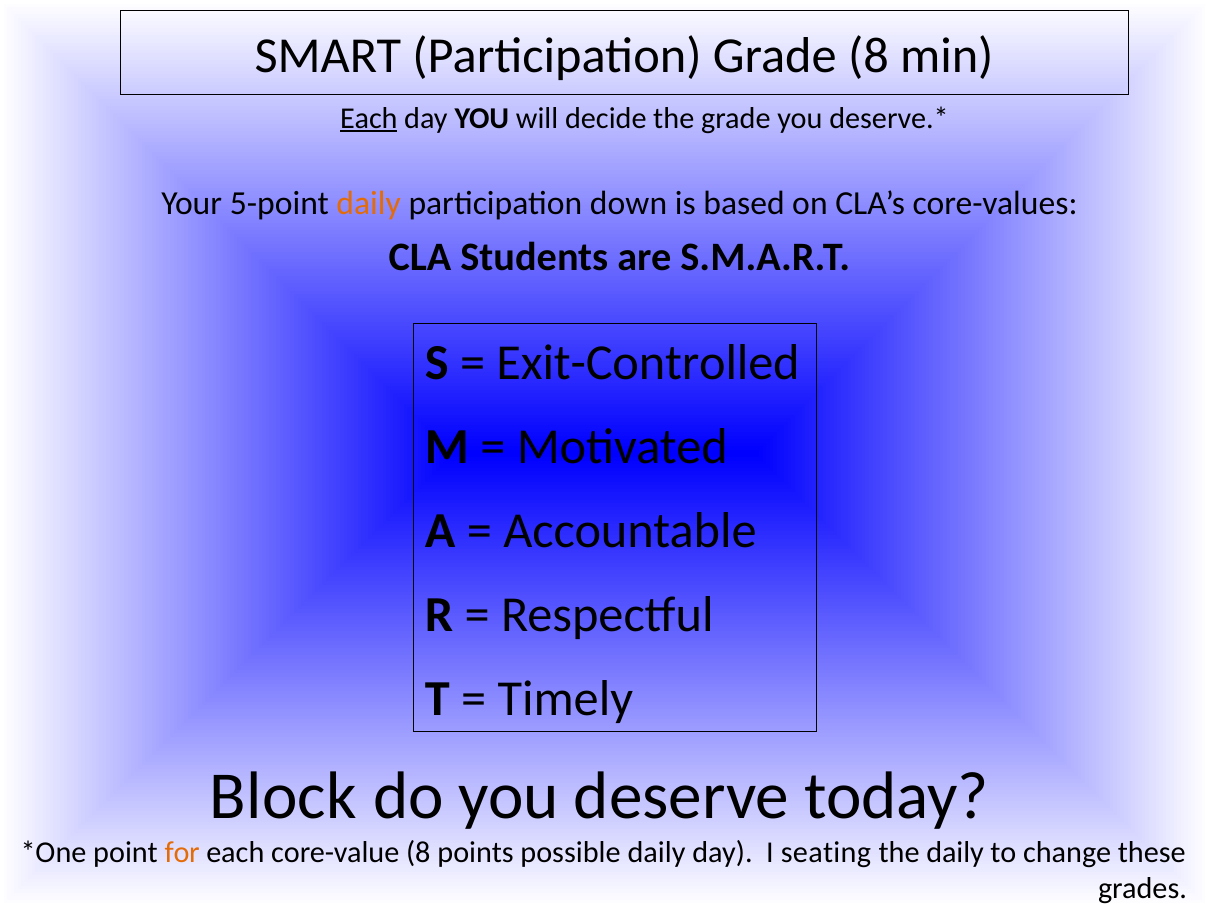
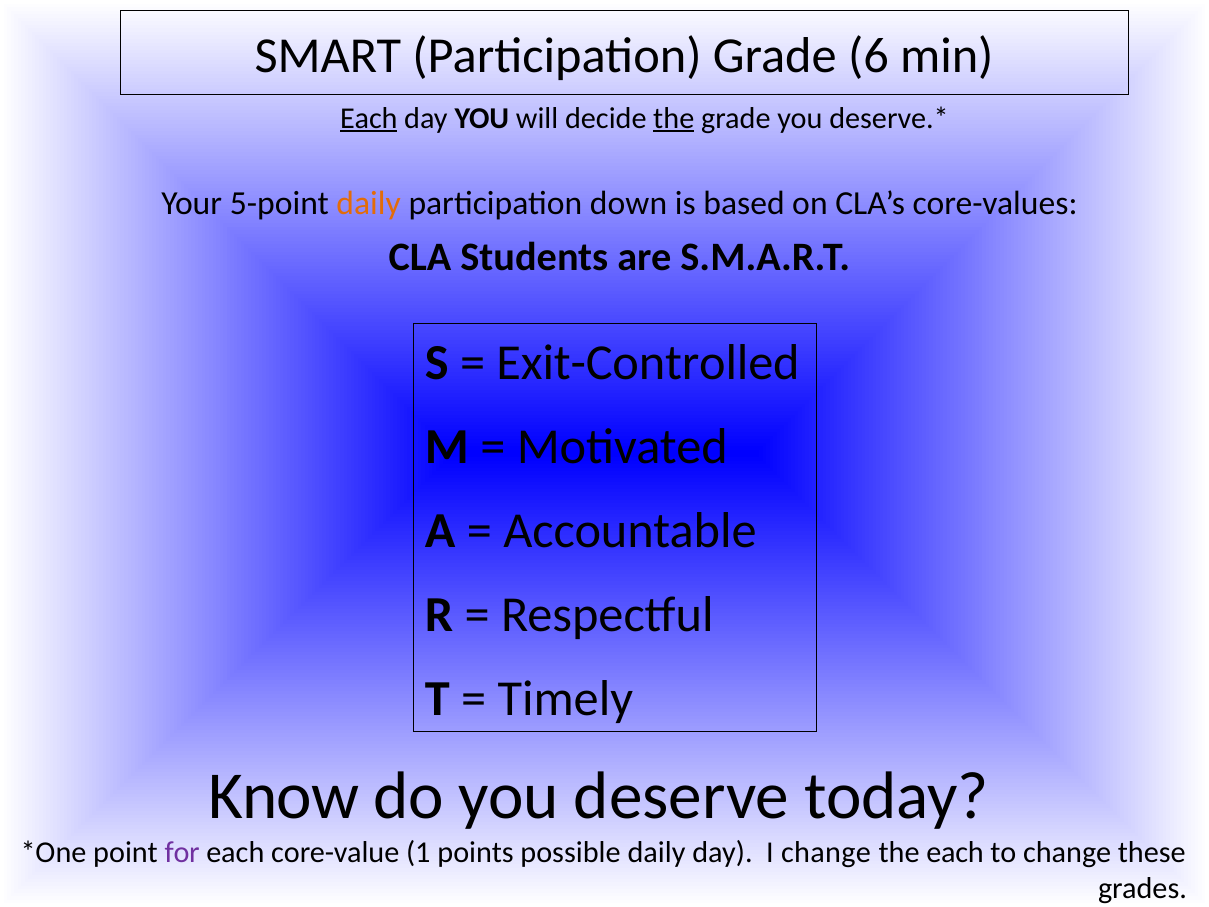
Grade 8: 8 -> 6
the at (674, 118) underline: none -> present
Block: Block -> Know
for colour: orange -> purple
core-value 8: 8 -> 1
I seating: seating -> change
the daily: daily -> each
